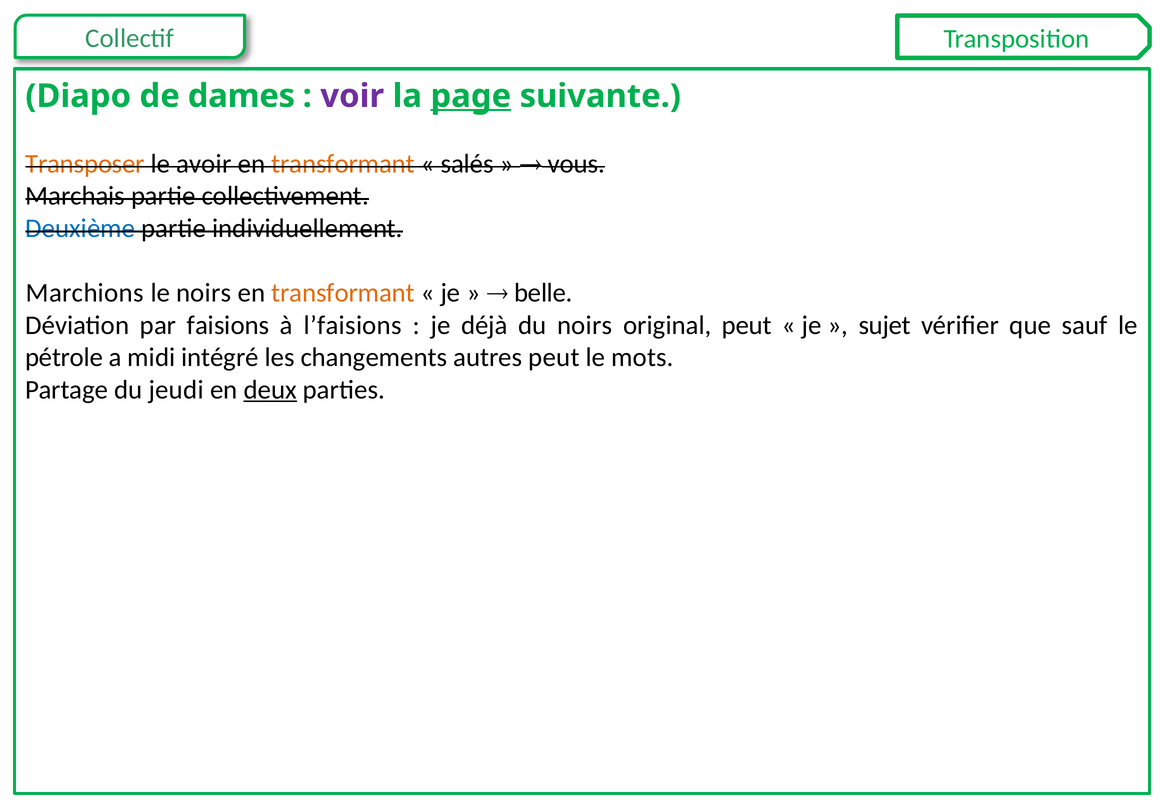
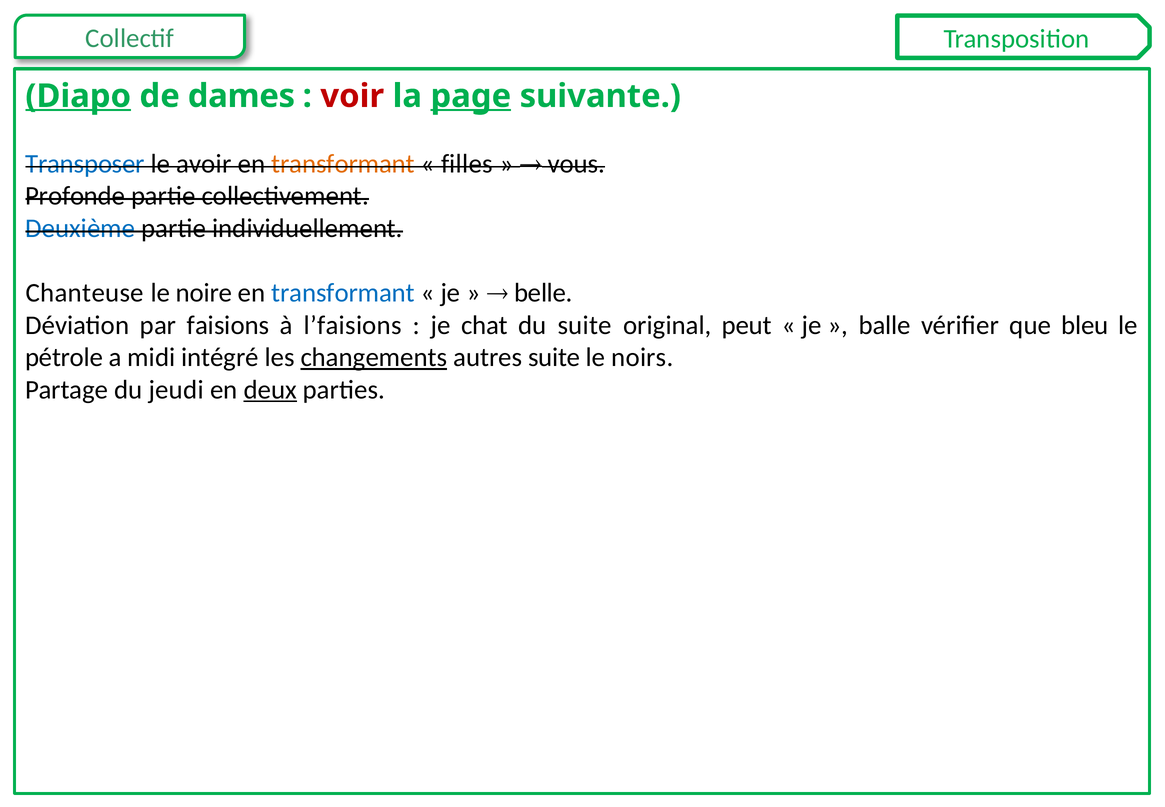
Diapo underline: none -> present
voir colour: purple -> red
Transposer colour: orange -> blue
salés: salés -> filles
Marchais: Marchais -> Profonde
Marchions: Marchions -> Chanteuse
le noirs: noirs -> noire
transformant at (343, 293) colour: orange -> blue
déjà: déjà -> chat
du noirs: noirs -> suite
sujet: sujet -> balle
sauf: sauf -> bleu
changements underline: none -> present
autres peut: peut -> suite
mots: mots -> noirs
